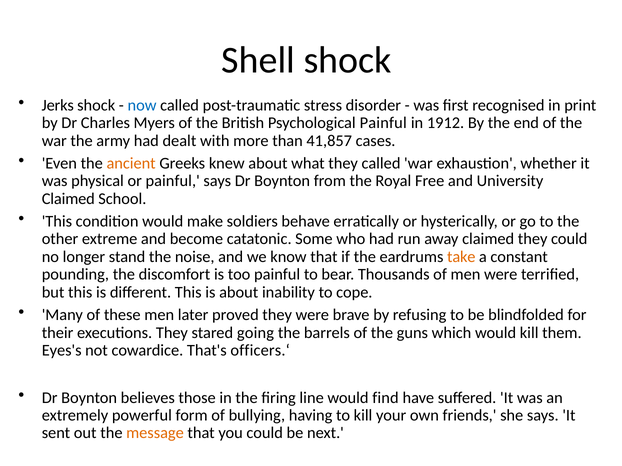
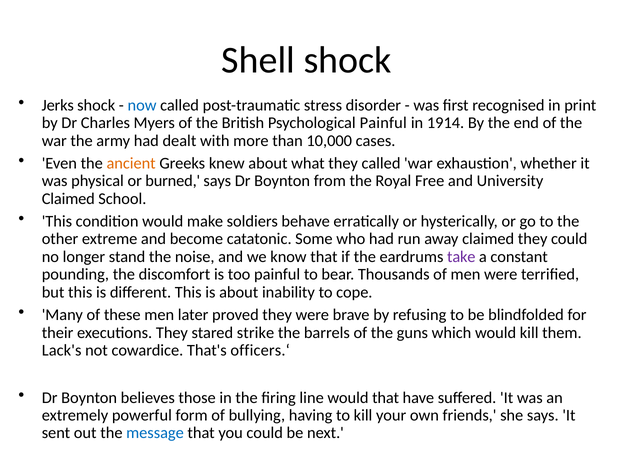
1912: 1912 -> 1914
41,857: 41,857 -> 10,000
or painful: painful -> burned
take colour: orange -> purple
going: going -> strike
Eyes's: Eyes's -> Lack's
would find: find -> that
message colour: orange -> blue
